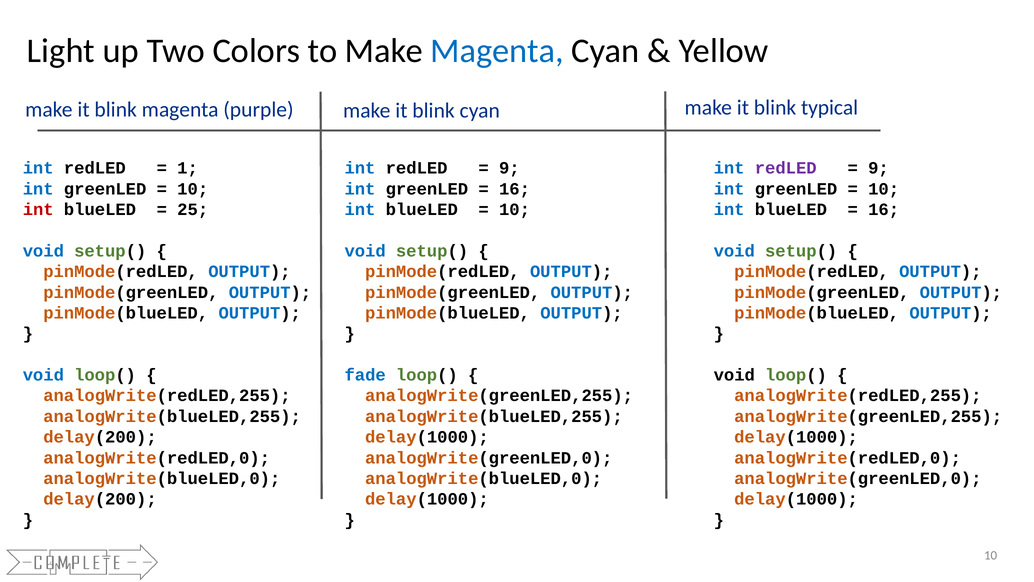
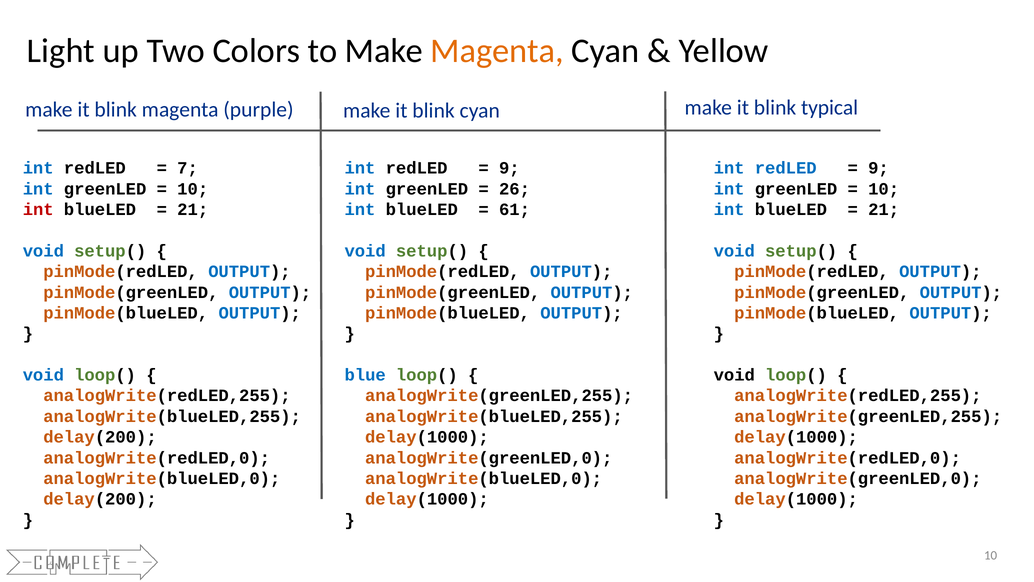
Magenta at (497, 51) colour: blue -> orange
1: 1 -> 7
redLED at (786, 168) colour: purple -> blue
16 at (515, 189): 16 -> 26
25 at (193, 210): 25 -> 21
10 at (515, 210): 10 -> 61
16 at (884, 210): 16 -> 21
fade: fade -> blue
